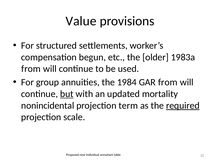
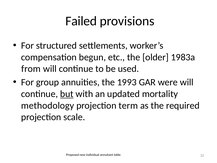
Value: Value -> Failed
1984: 1984 -> 1993
GAR from: from -> were
nonincidental: nonincidental -> methodology
required underline: present -> none
